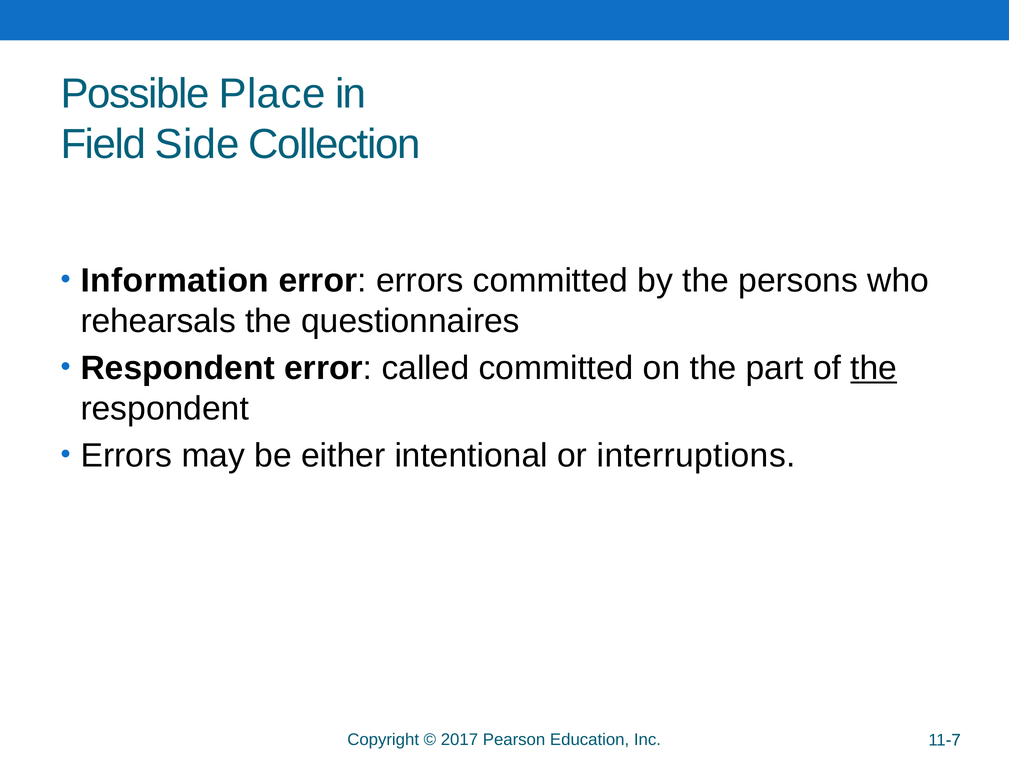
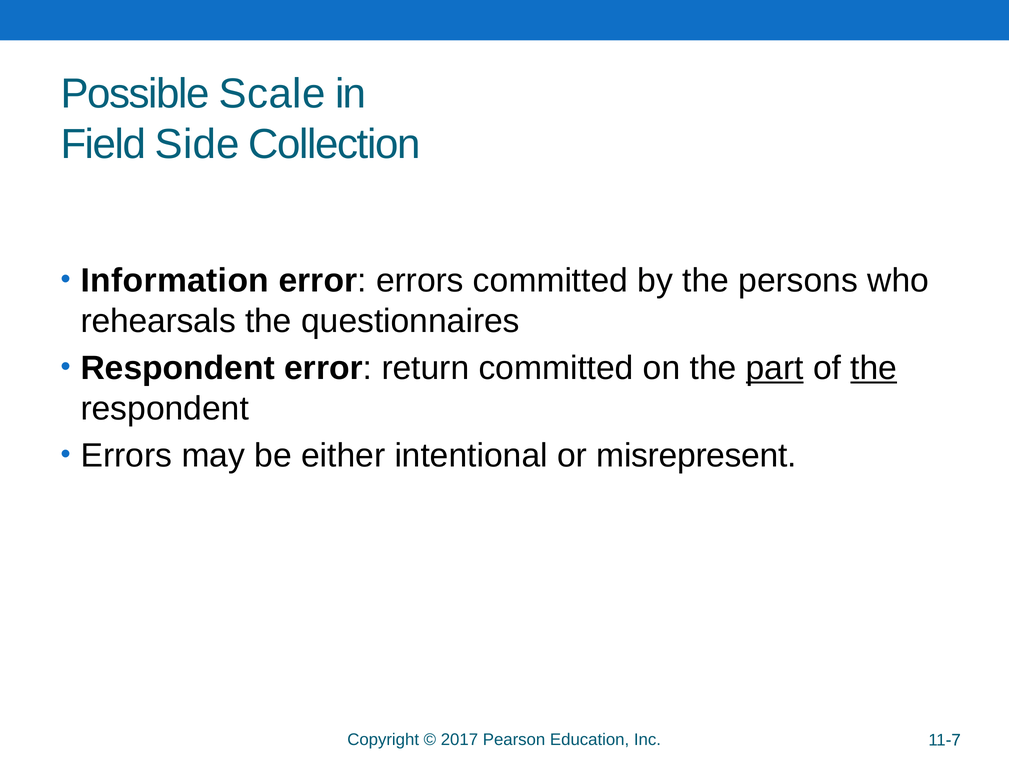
Place: Place -> Scale
called: called -> return
part underline: none -> present
interruptions: interruptions -> misrepresent
